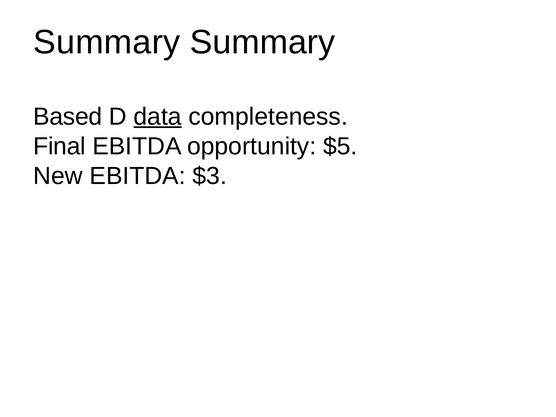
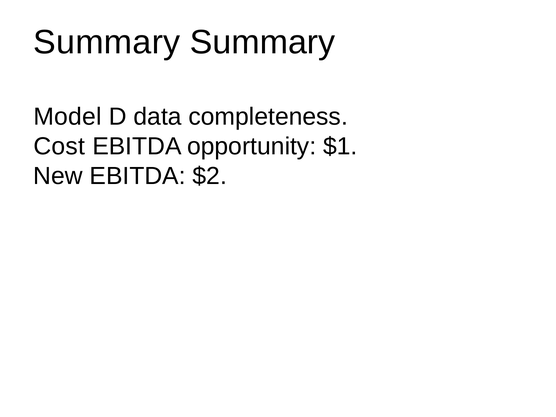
Based: Based -> Model
data underline: present -> none
Final: Final -> Cost
$5: $5 -> $1
$3: $3 -> $2
